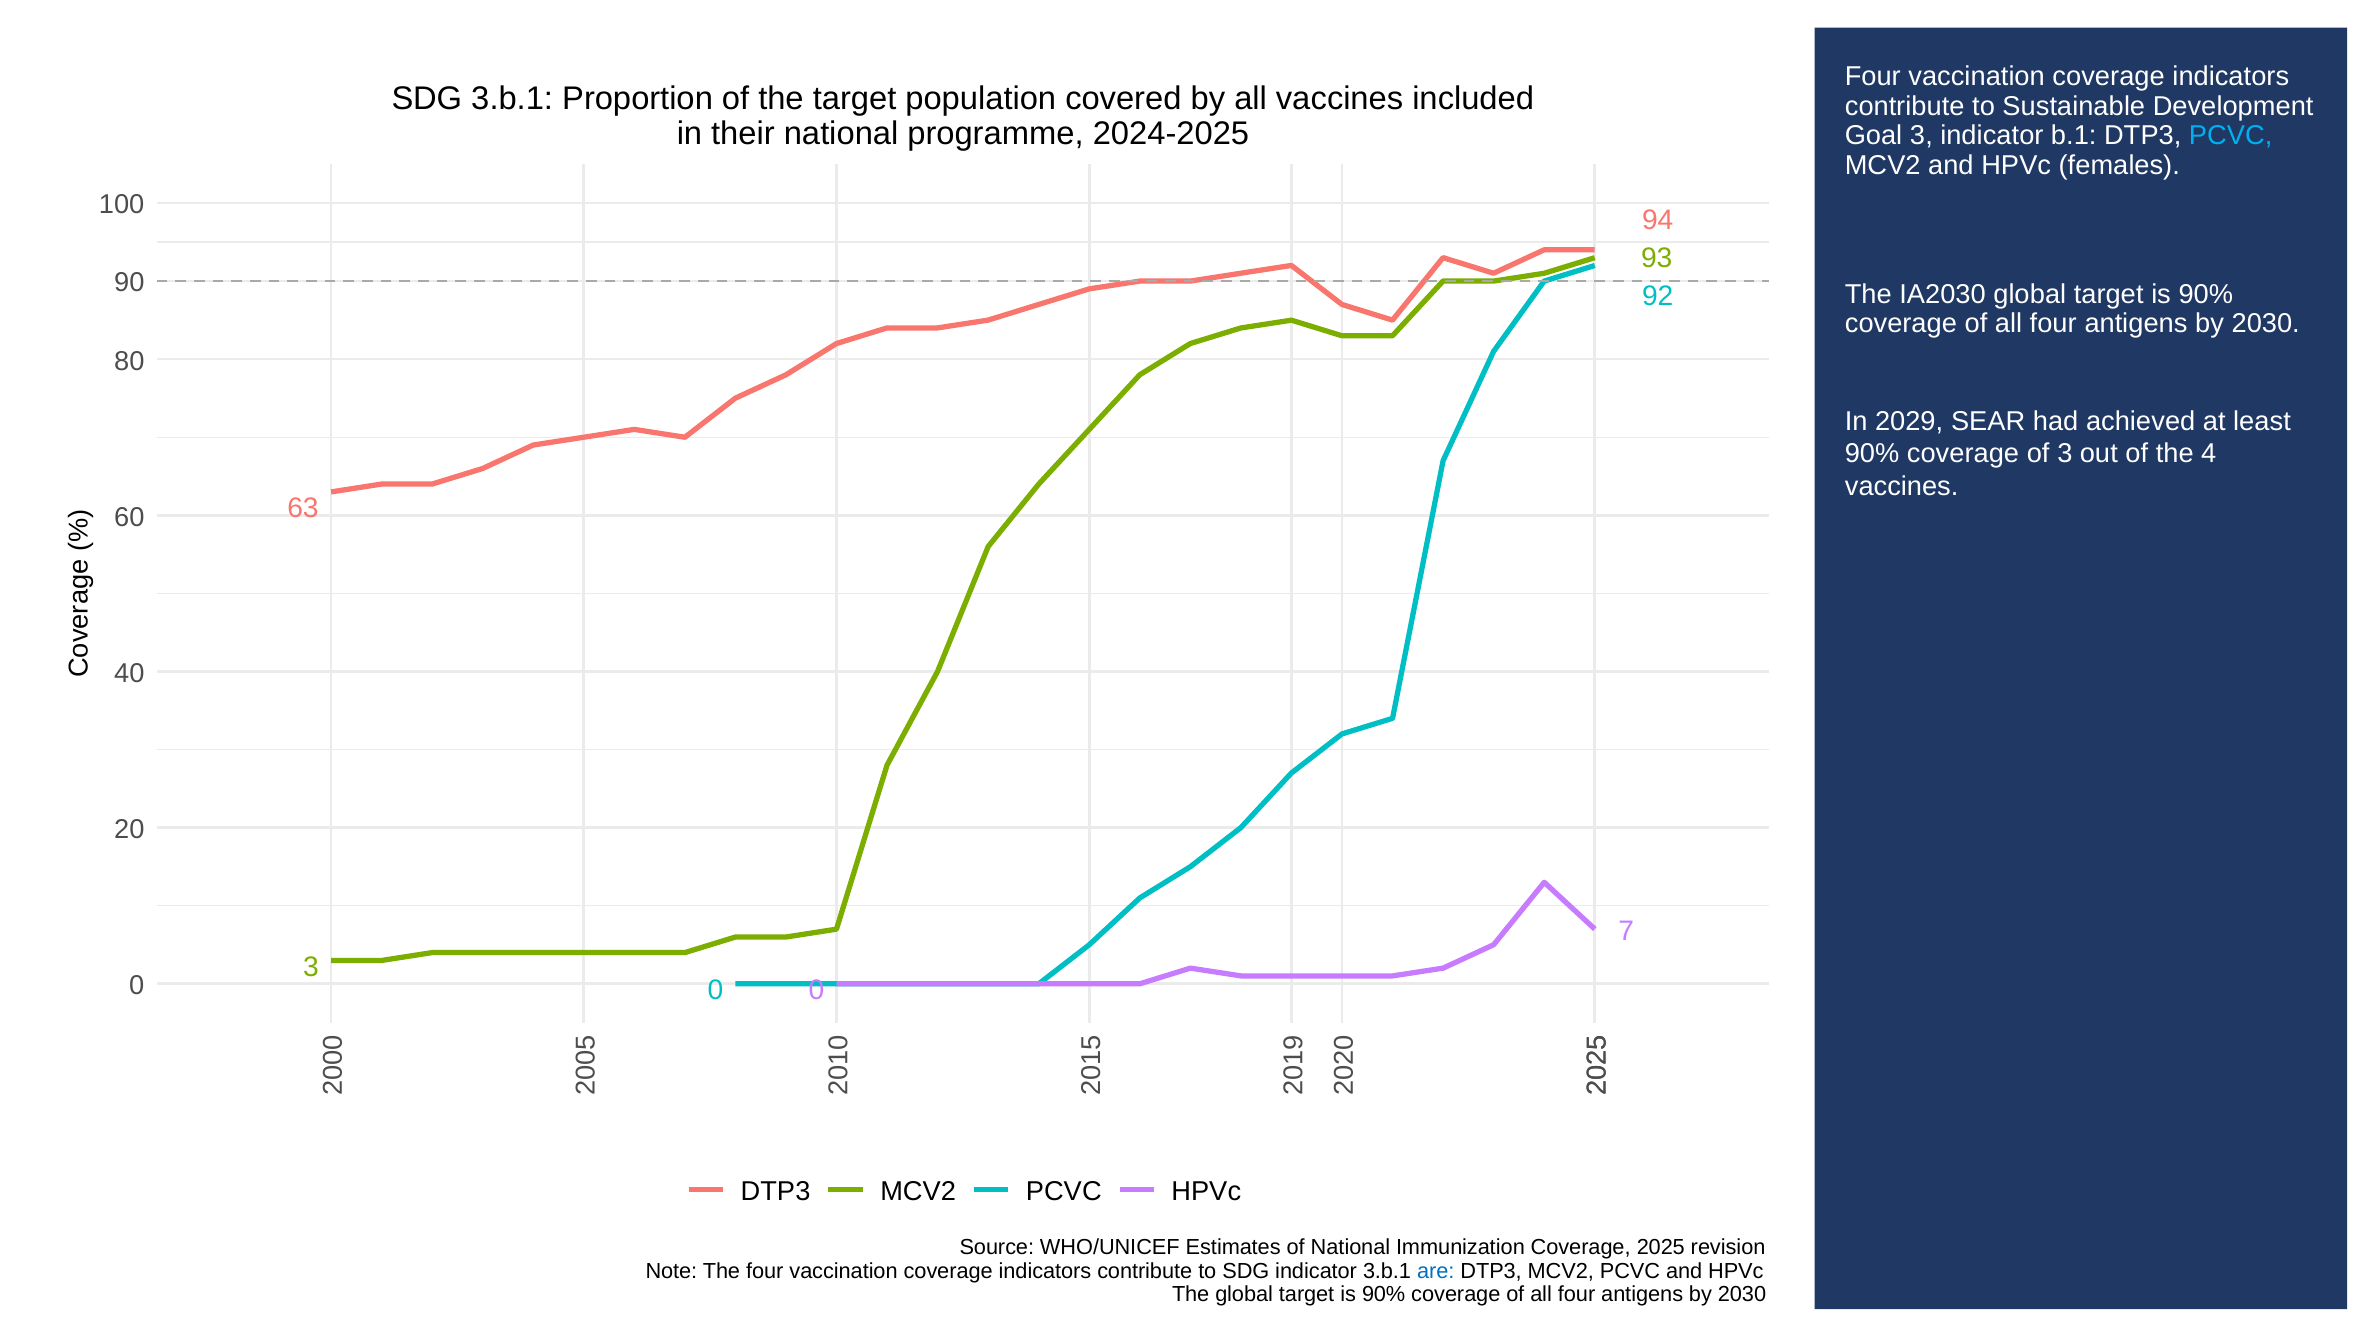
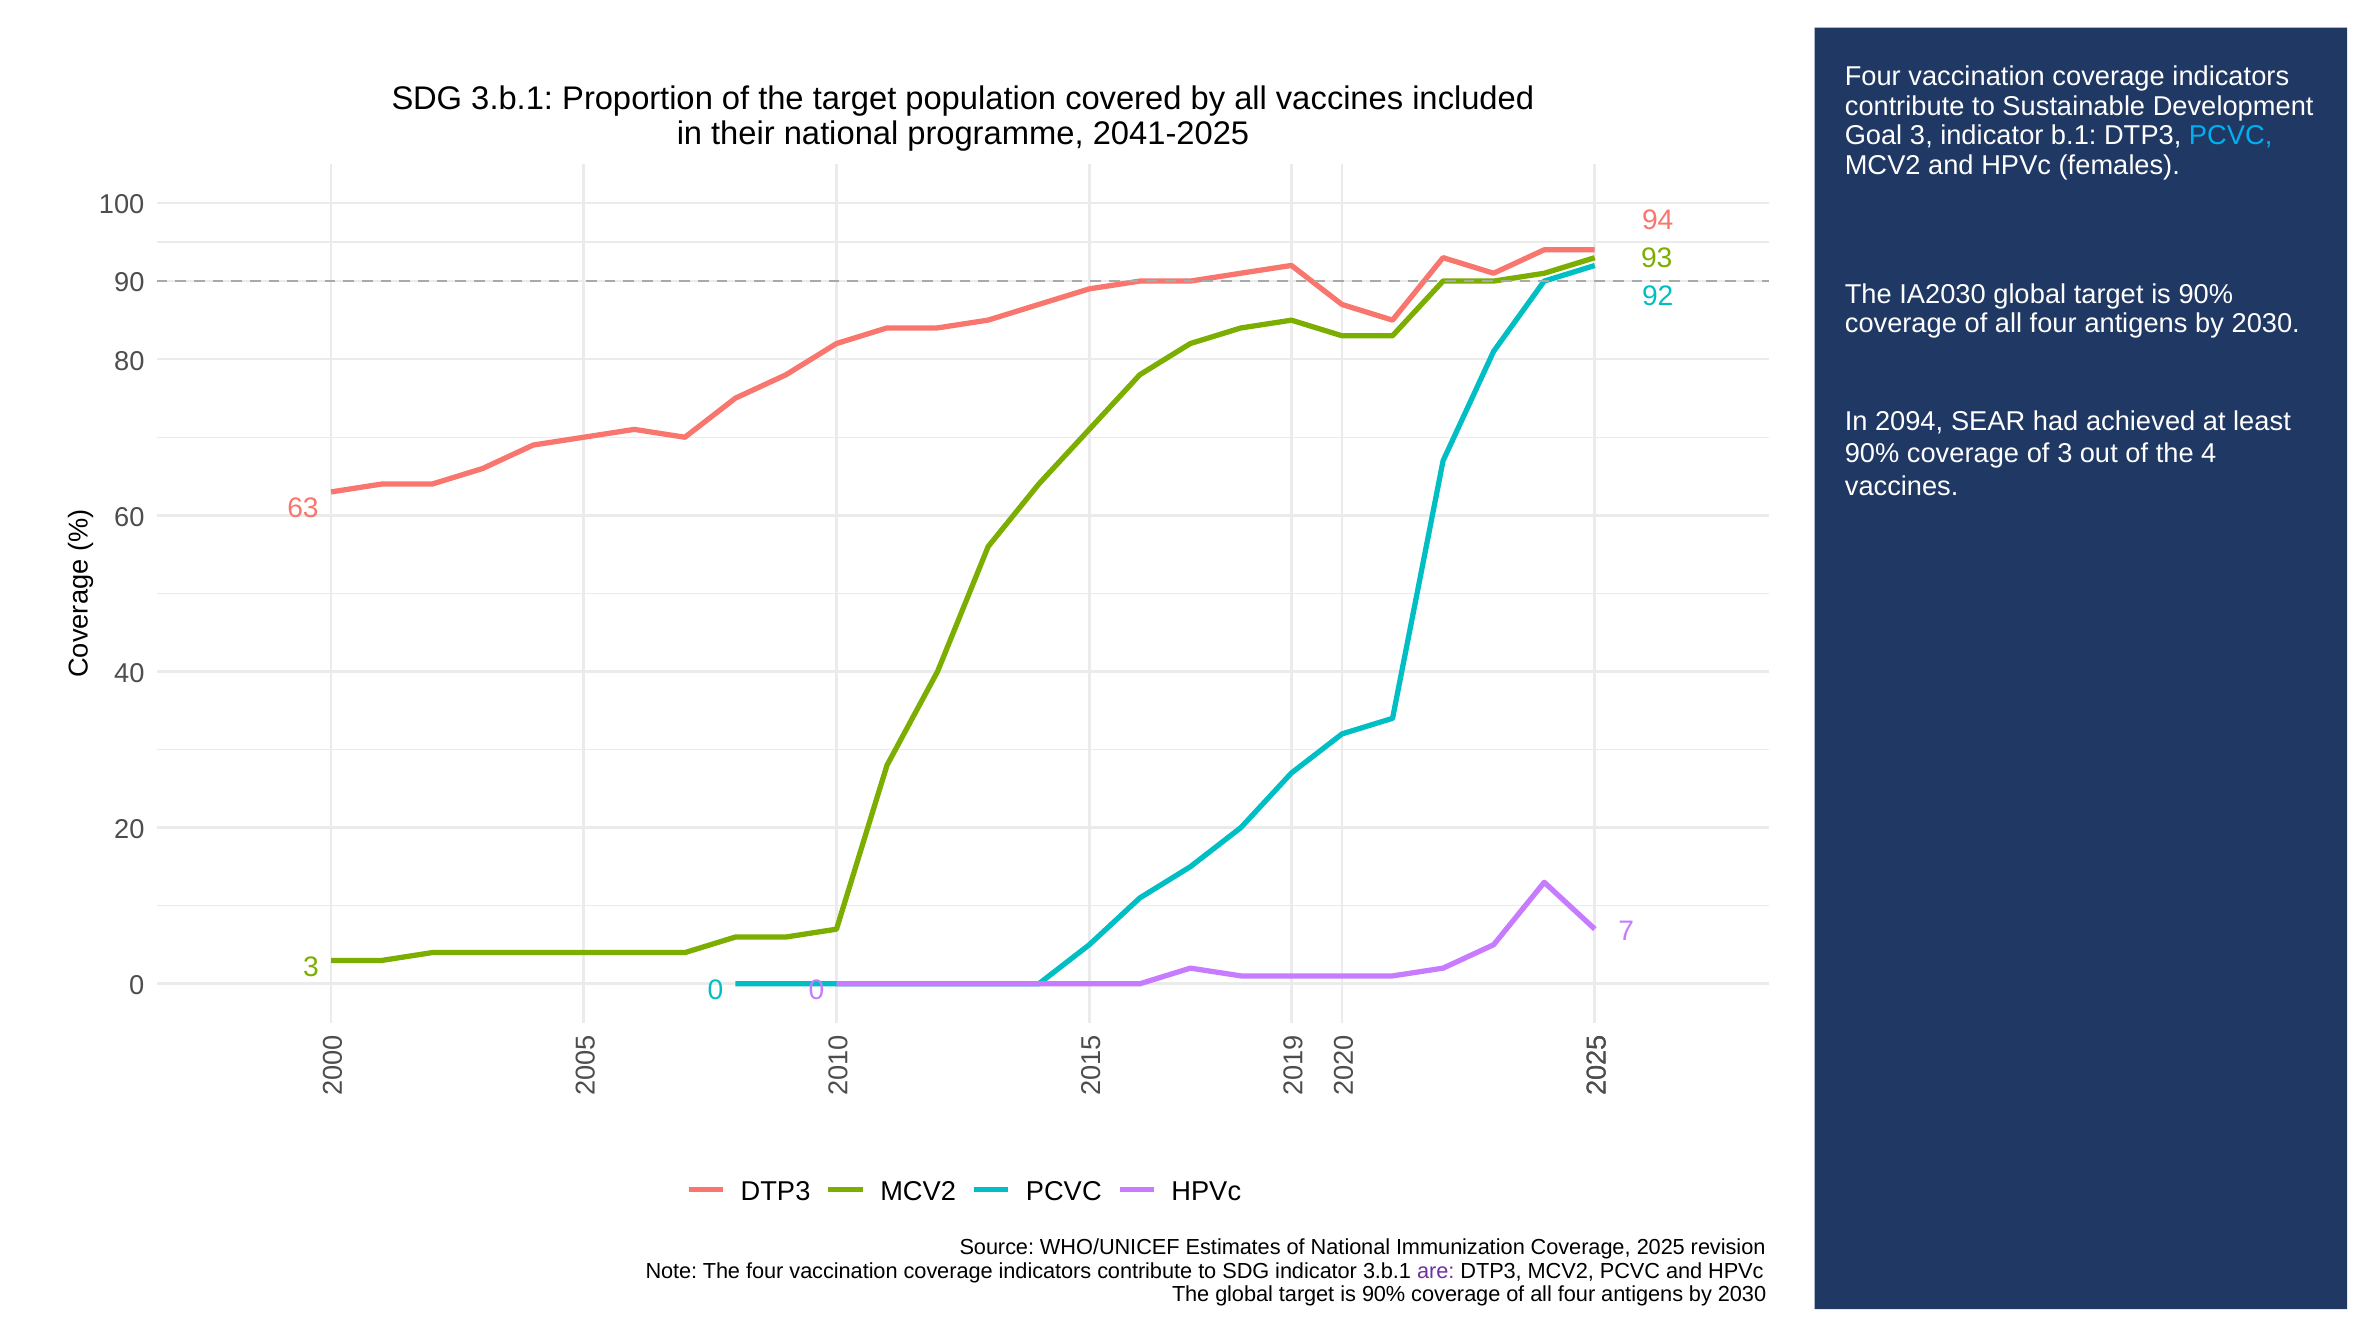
2024-2025: 2024-2025 -> 2041-2025
2029: 2029 -> 2094
are colour: blue -> purple
